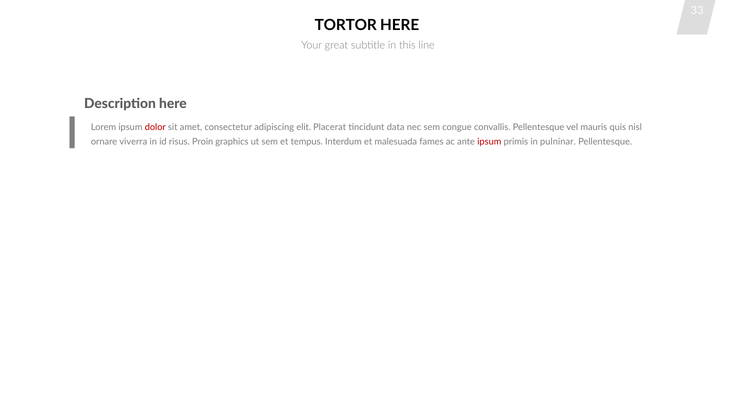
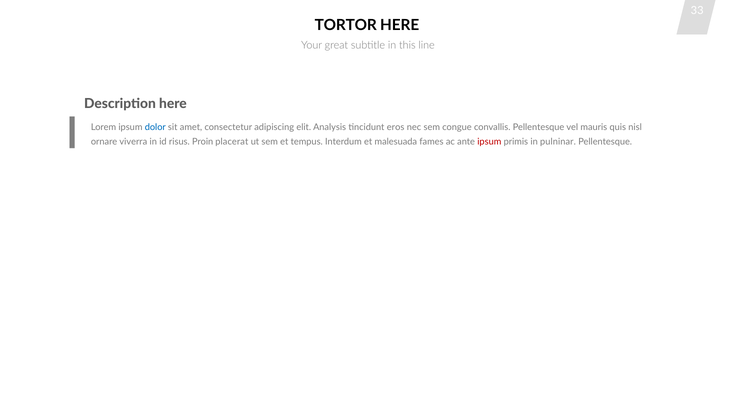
dolor colour: red -> blue
Placerat: Placerat -> Analysis
data: data -> eros
graphics: graphics -> placerat
